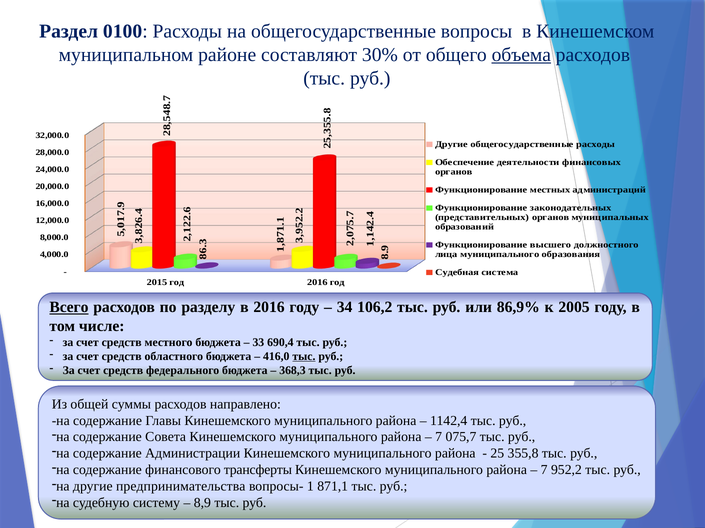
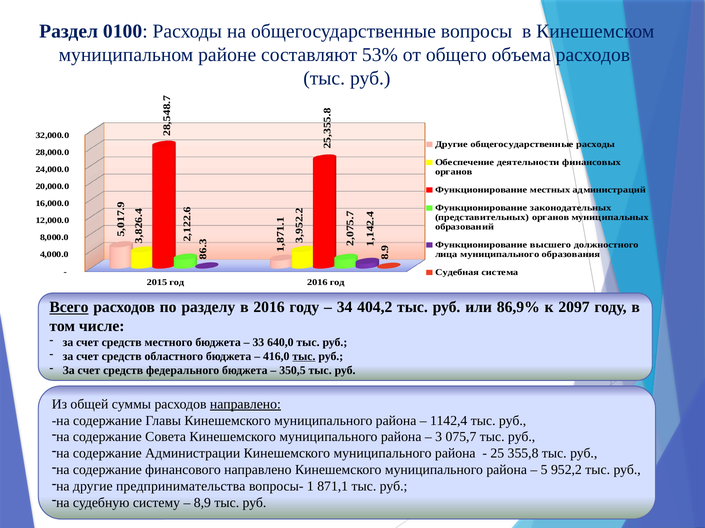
30%: 30% -> 53%
объема underline: present -> none
106,2: 106,2 -> 404,2
2005: 2005 -> 2097
690,4: 690,4 -> 640,0
368,3: 368,3 -> 350,5
направлено at (245, 405) underline: none -> present
7 at (439, 438): 7 -> 3
финансового трансферты: трансферты -> направлено
7 at (544, 471): 7 -> 5
